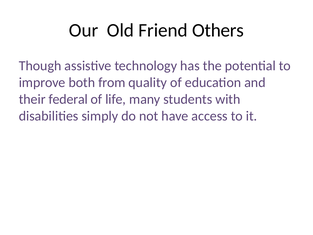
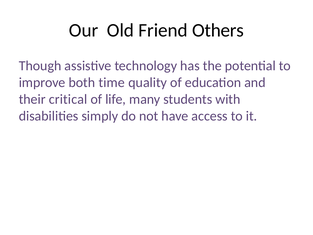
from: from -> time
federal: federal -> critical
